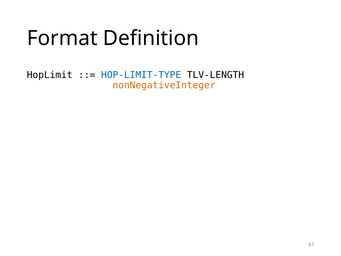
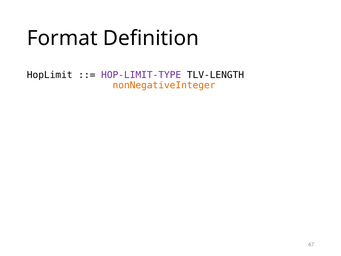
HOP-LIMIT-TYPE colour: blue -> purple
